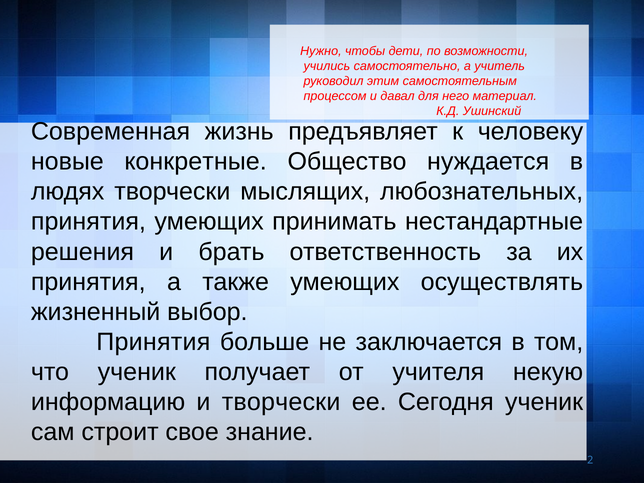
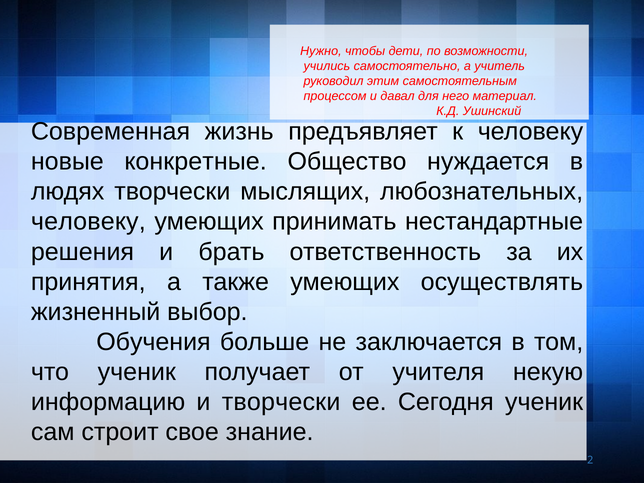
принятия at (88, 222): принятия -> человеку
Принятия at (153, 342): Принятия -> Обучения
